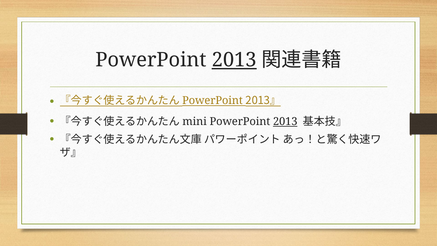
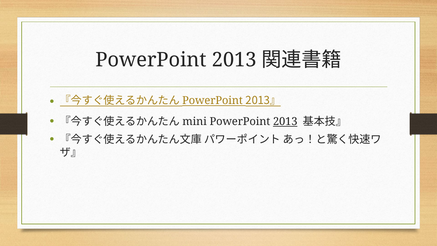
2013 at (234, 60) underline: present -> none
